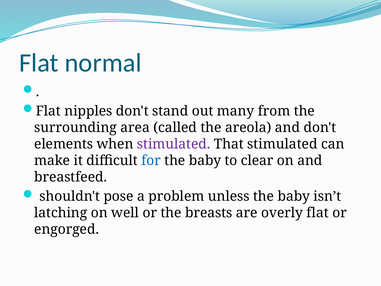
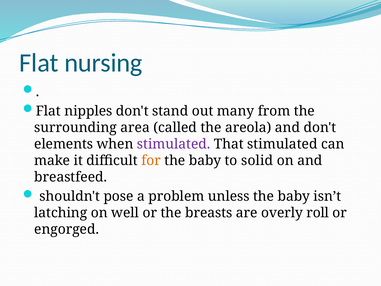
normal: normal -> nursing
for colour: blue -> orange
clear: clear -> solid
overly flat: flat -> roll
